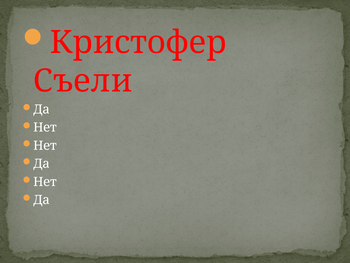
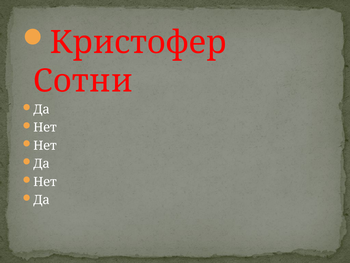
Съели: Съели -> Сотни
